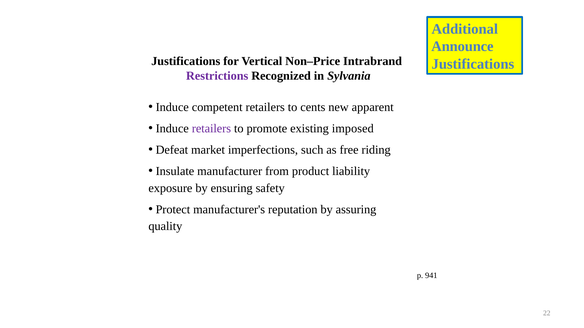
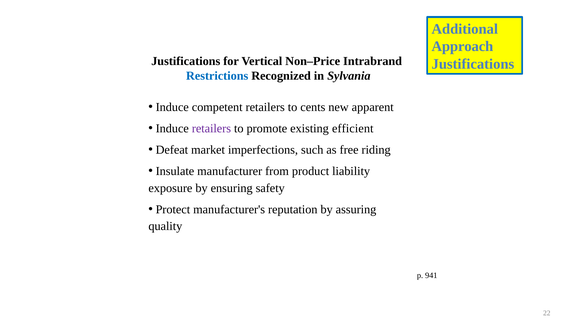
Announce: Announce -> Approach
Restrictions colour: purple -> blue
imposed: imposed -> efficient
